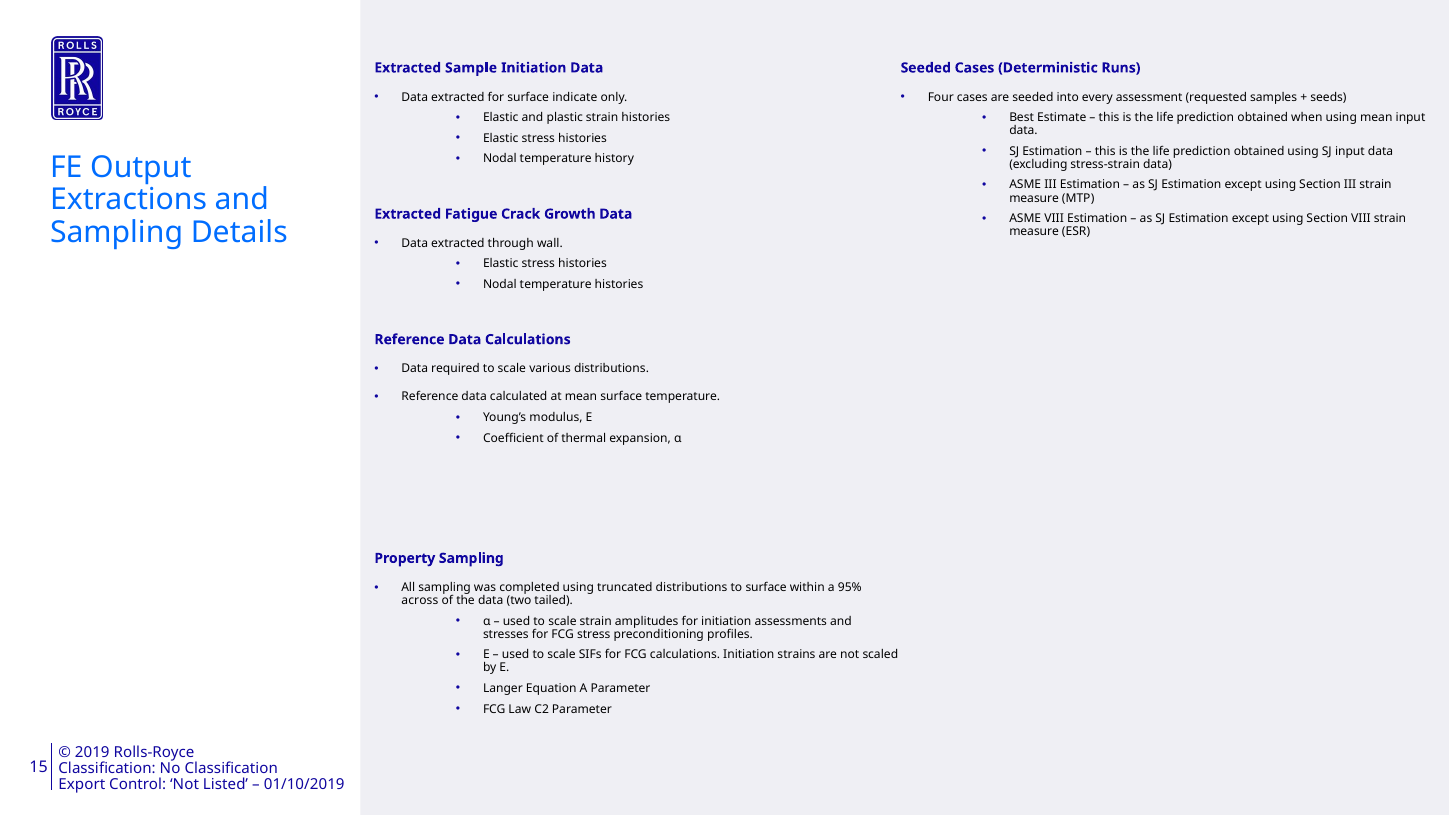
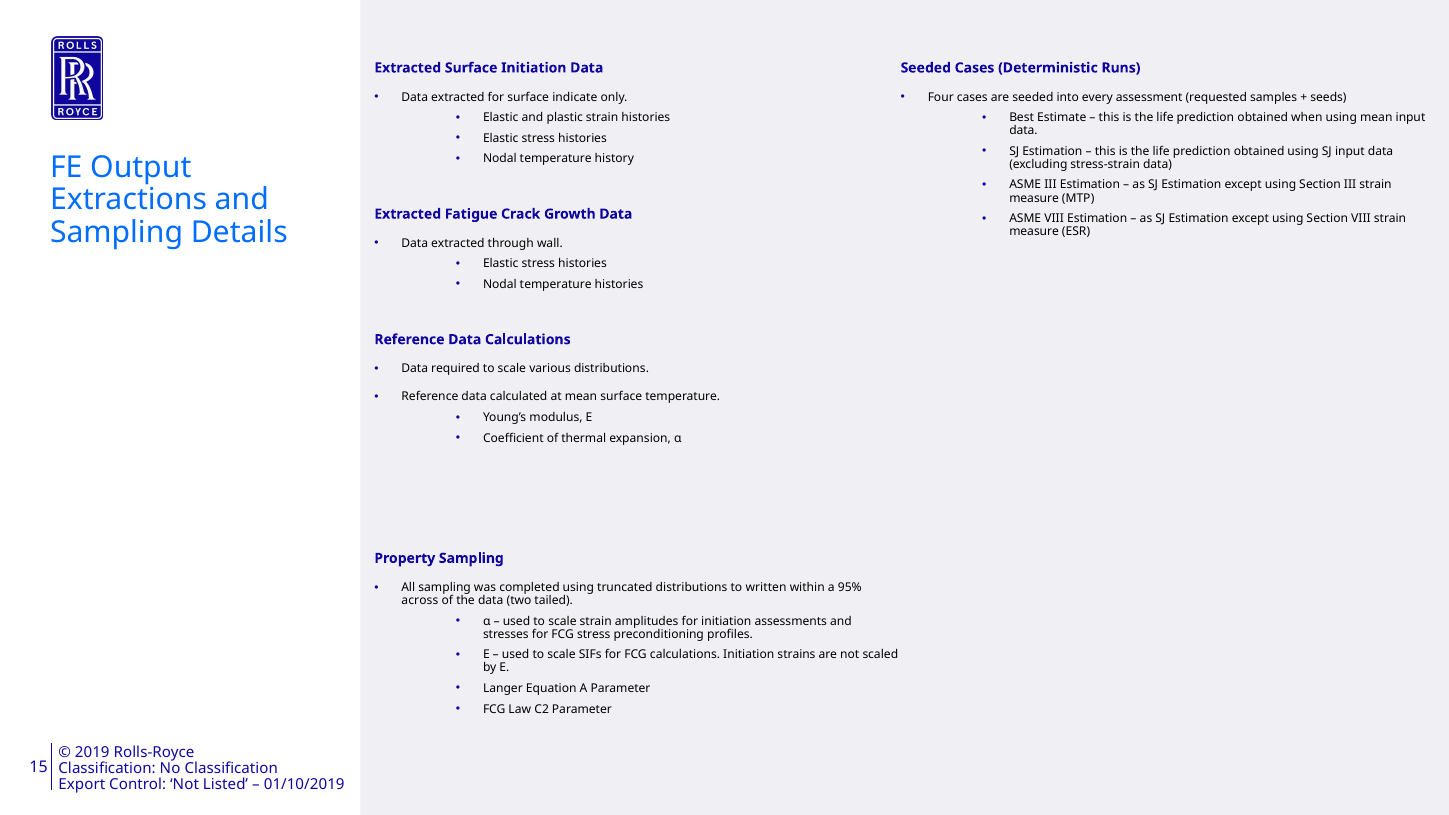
Extracted Sample: Sample -> Surface
to surface: surface -> written
